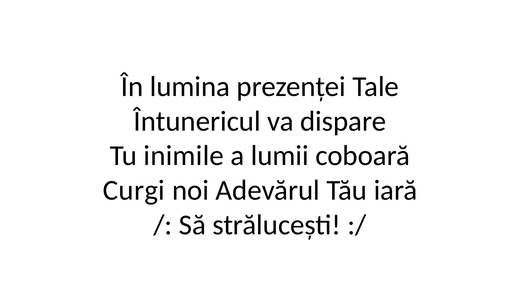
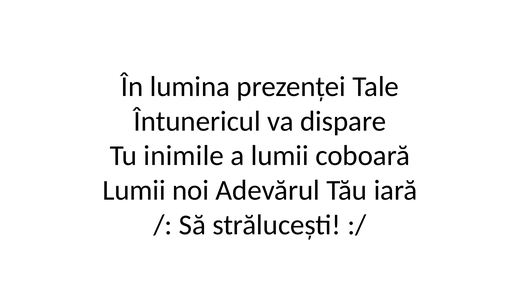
Curgi at (134, 191): Curgi -> Lumii
